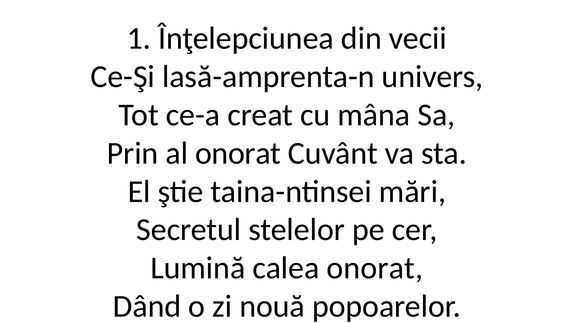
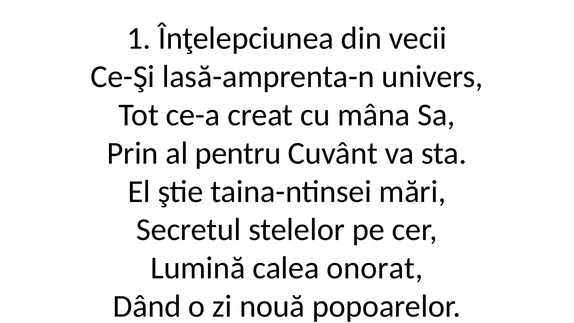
al onorat: onorat -> pentru
